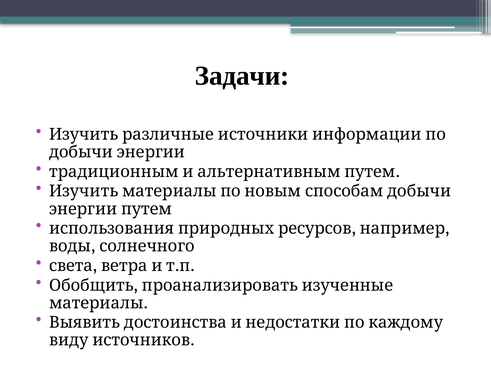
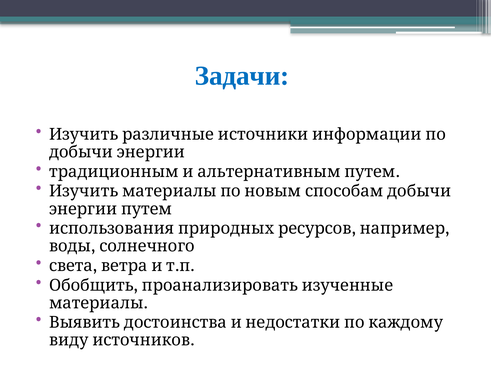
Задачи colour: black -> blue
